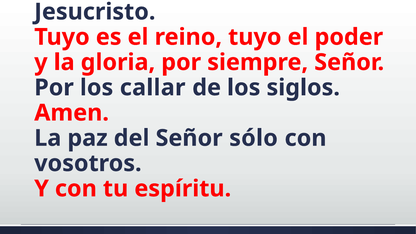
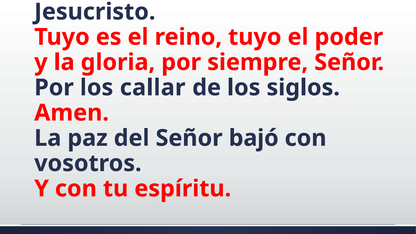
sólo: sólo -> bajó
